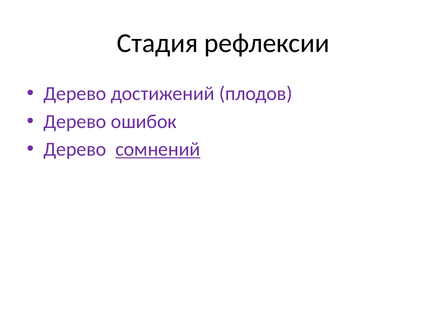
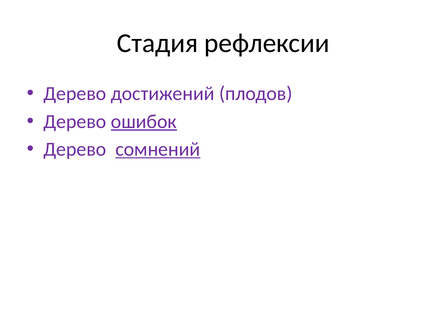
ошибок underline: none -> present
